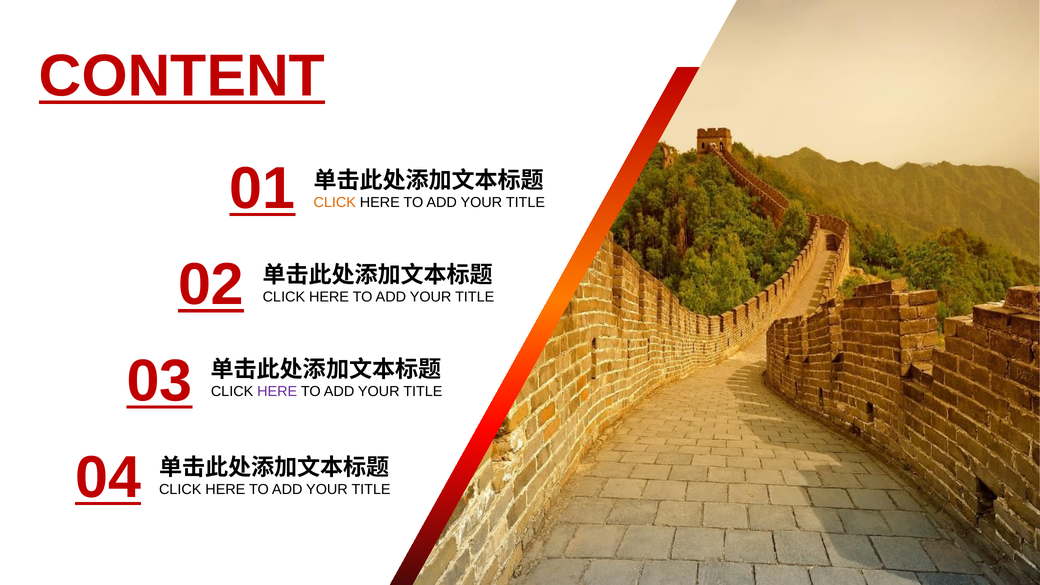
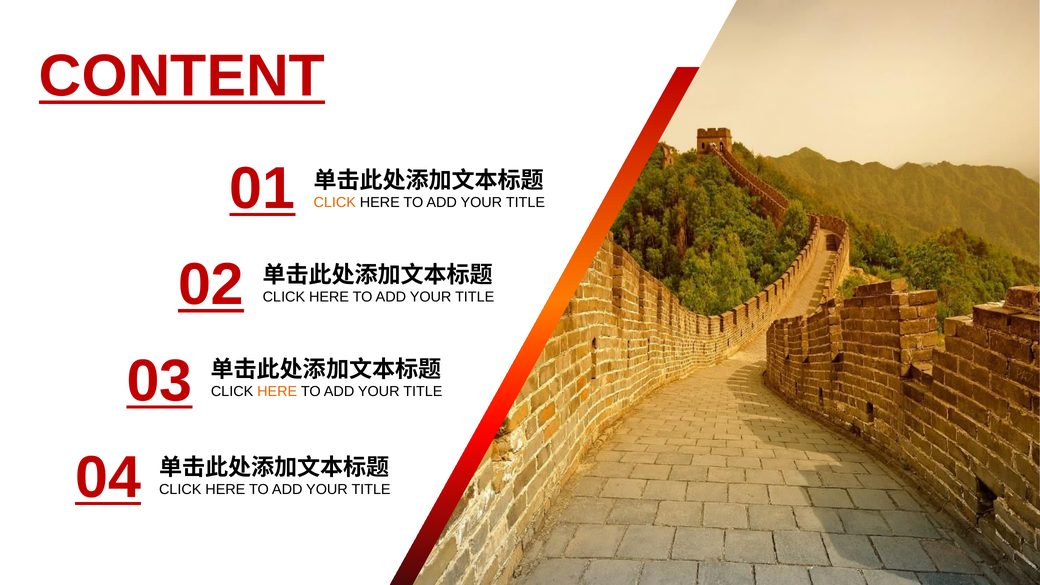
HERE at (277, 391) colour: purple -> orange
